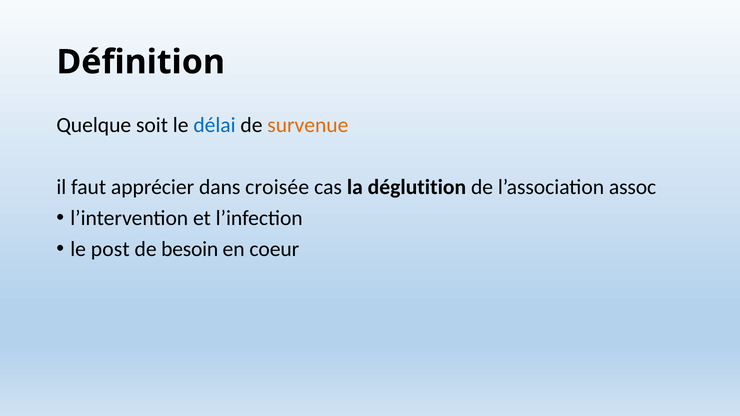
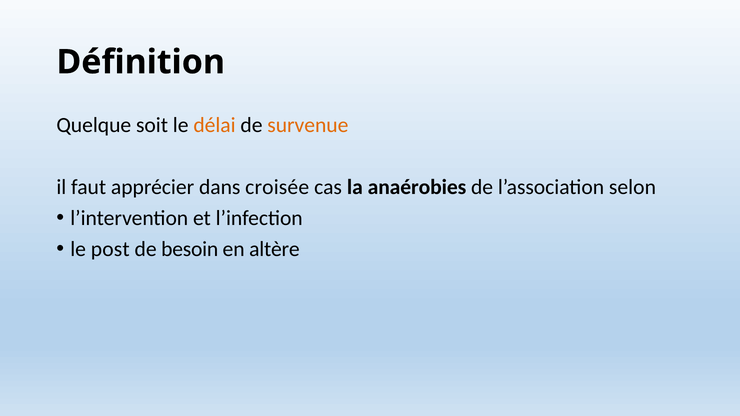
délai colour: blue -> orange
déglutition: déglutition -> anaérobies
assoc: assoc -> selon
coeur: coeur -> altère
